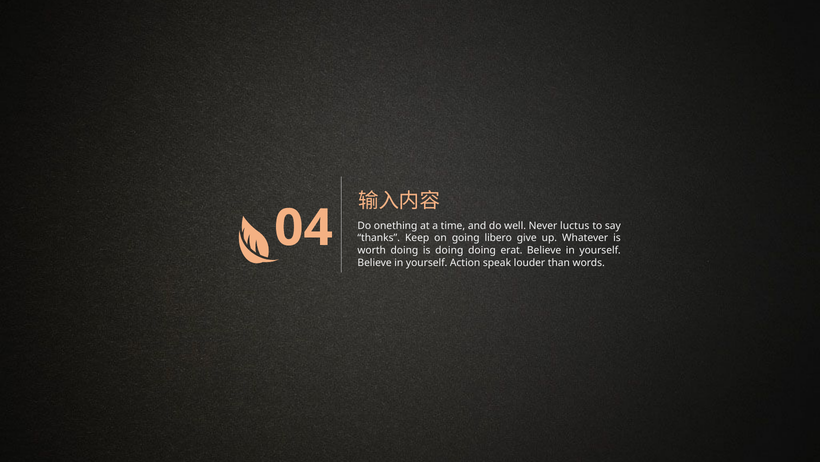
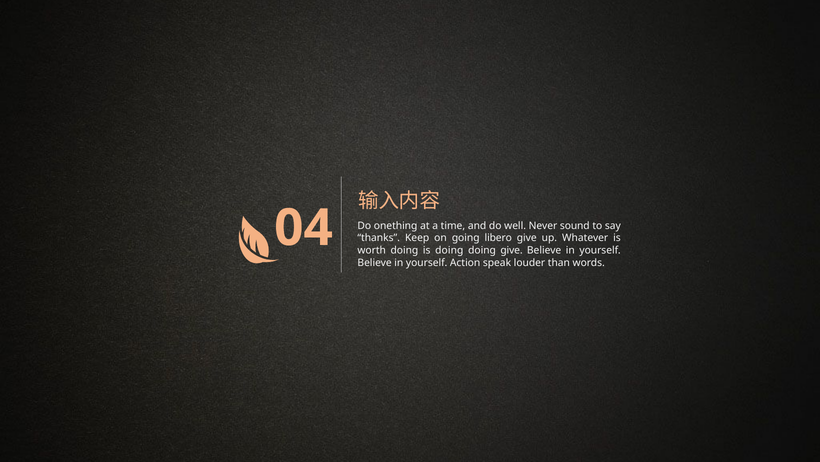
luctus: luctus -> sound
doing erat: erat -> give
